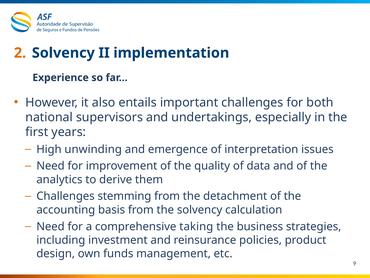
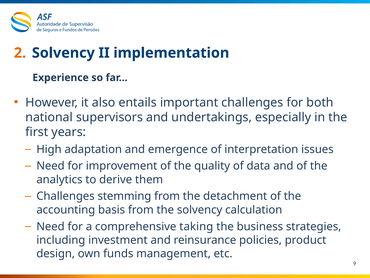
unwinding: unwinding -> adaptation
